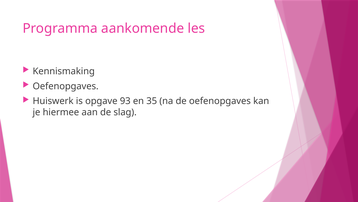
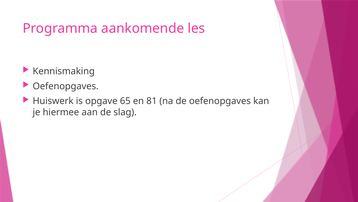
93: 93 -> 65
35: 35 -> 81
